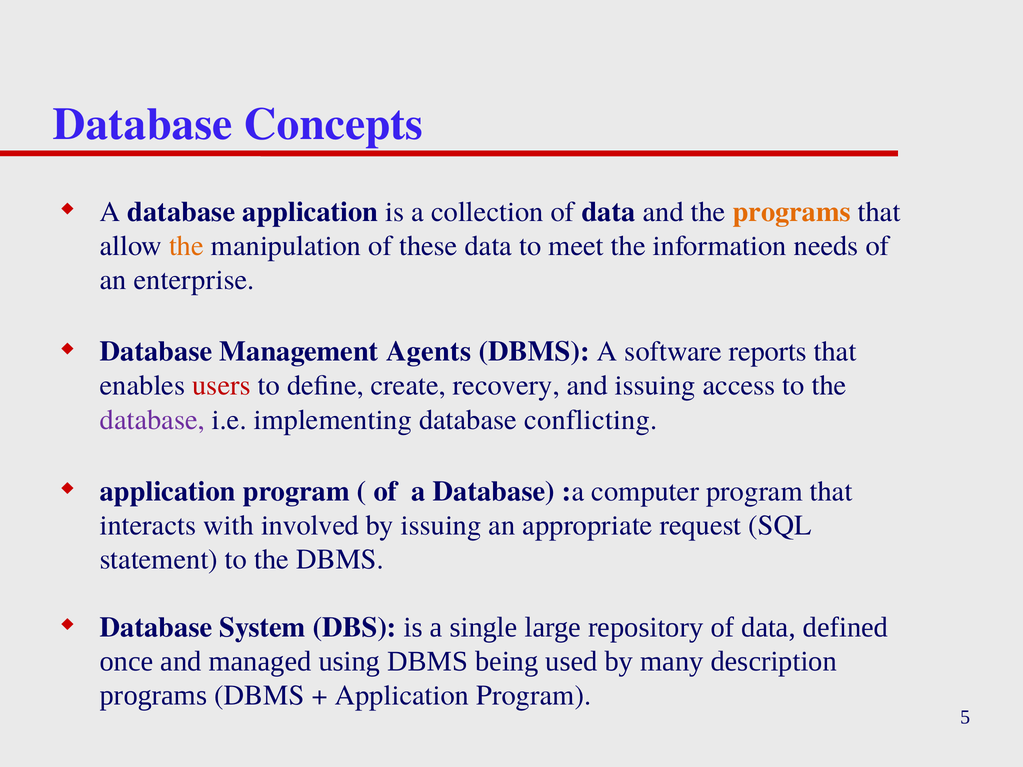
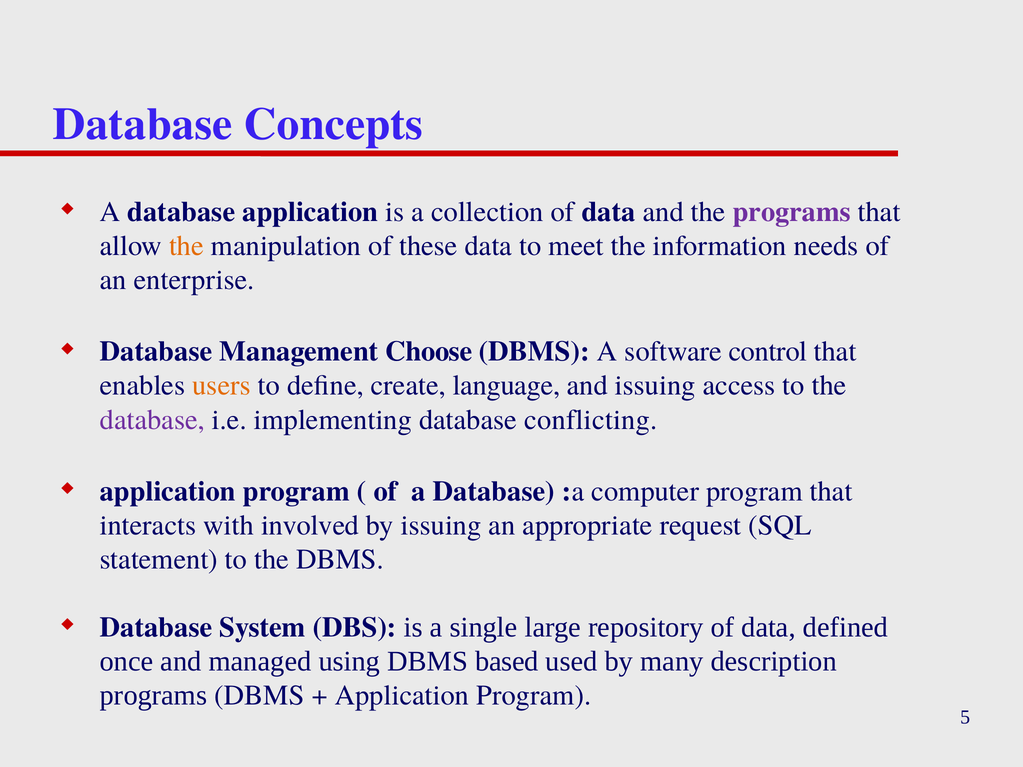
programs at (792, 212) colour: orange -> purple
Agents: Agents -> Choose
reports: reports -> control
users colour: red -> orange
recovery: recovery -> language
being: being -> based
